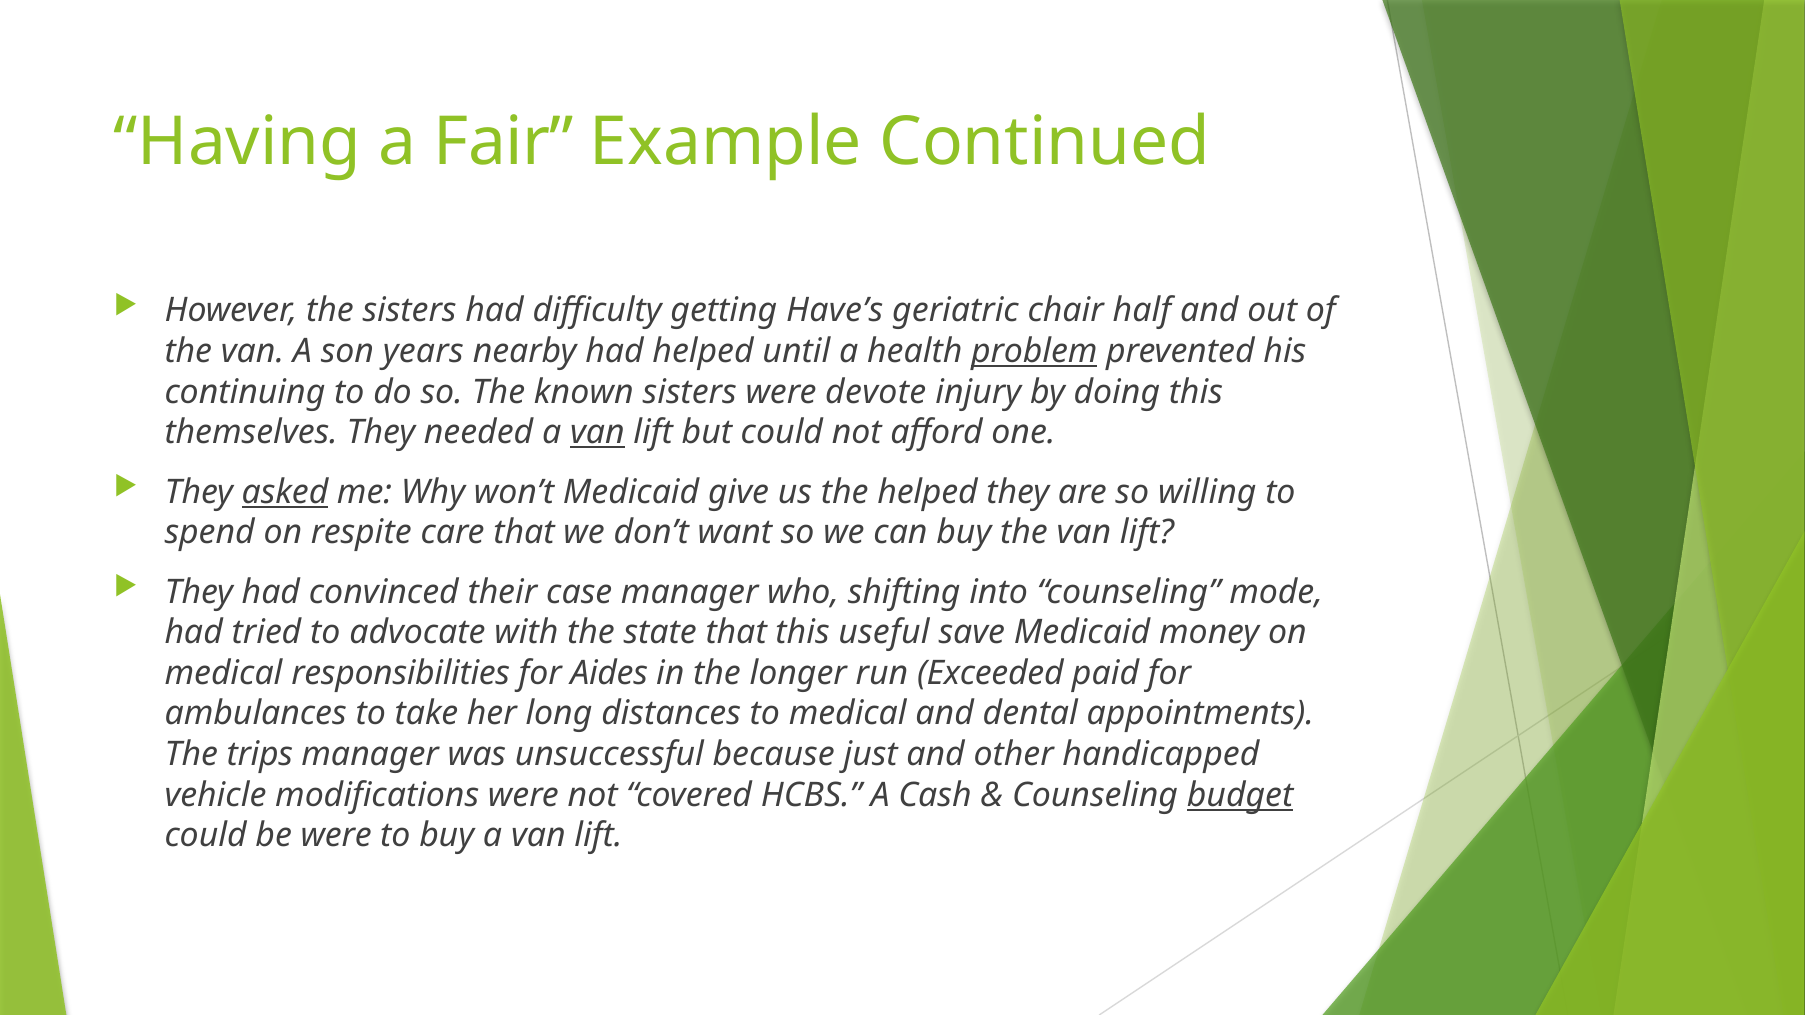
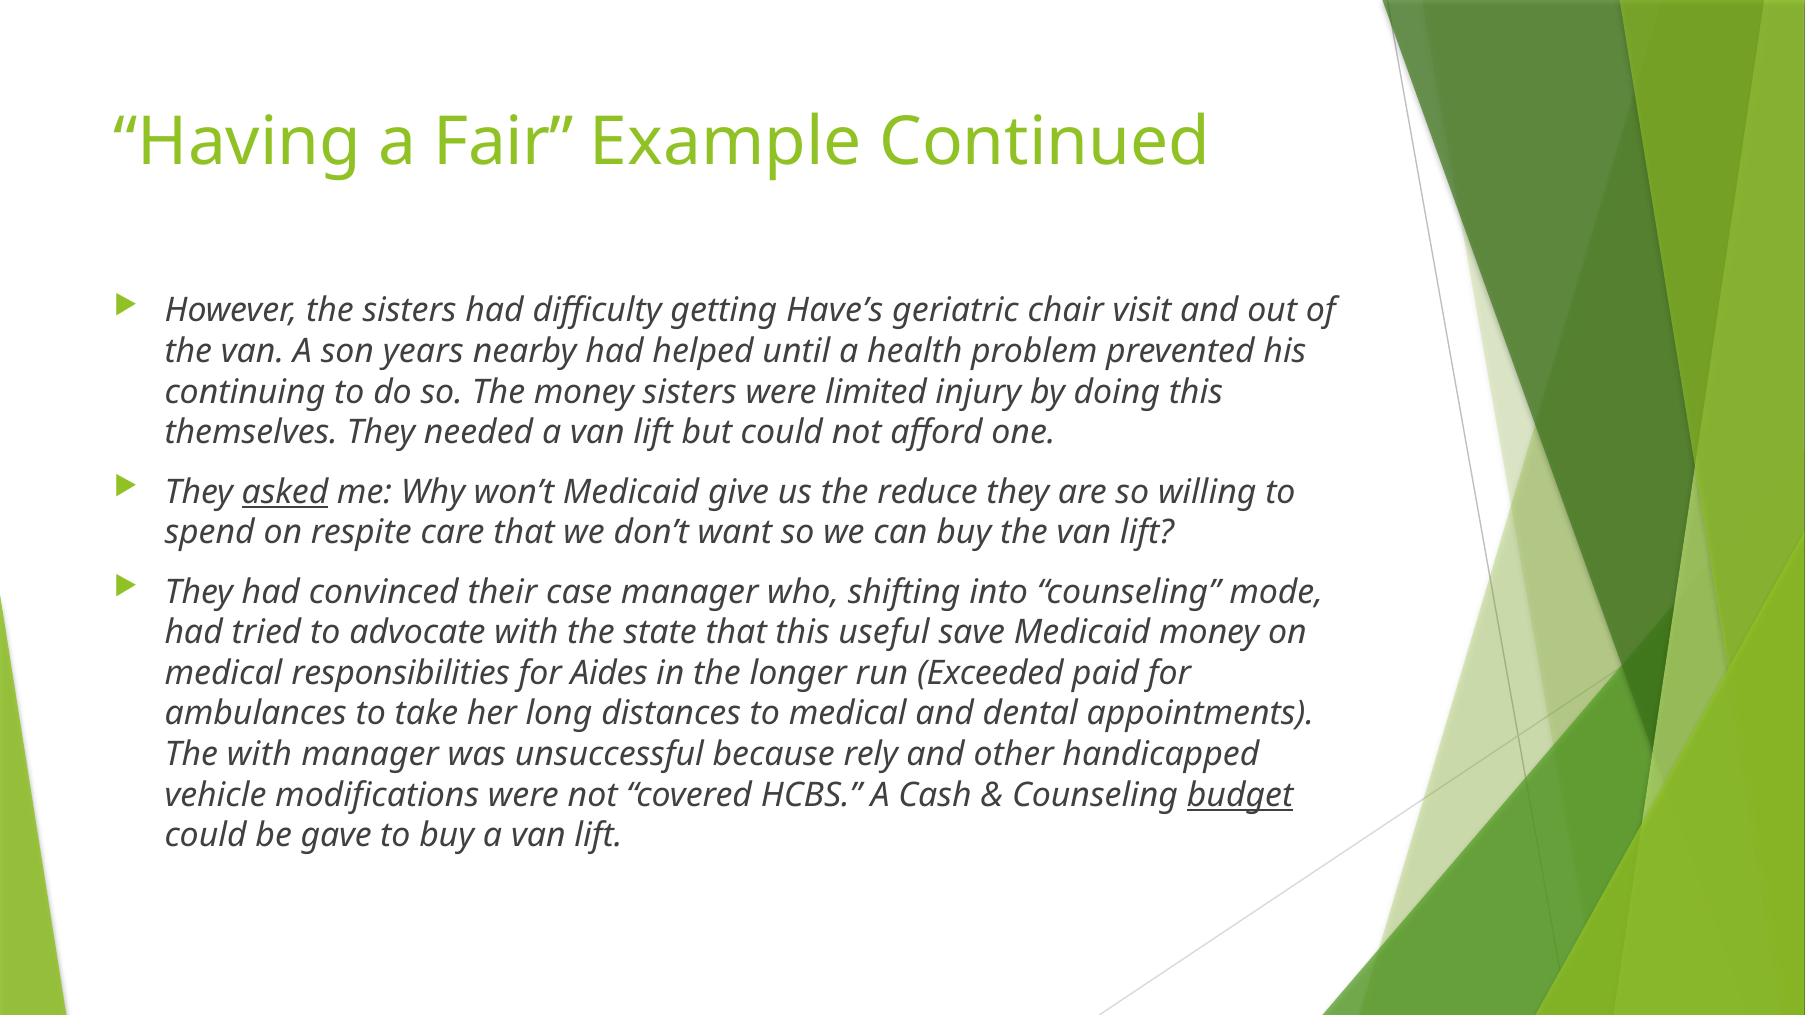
half: half -> visit
problem underline: present -> none
The known: known -> money
devote: devote -> limited
van at (597, 433) underline: present -> none
the helped: helped -> reduce
The trips: trips -> with
just: just -> rely
be were: were -> gave
